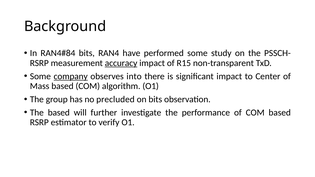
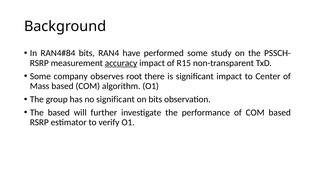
company underline: present -> none
into: into -> root
no precluded: precluded -> significant
